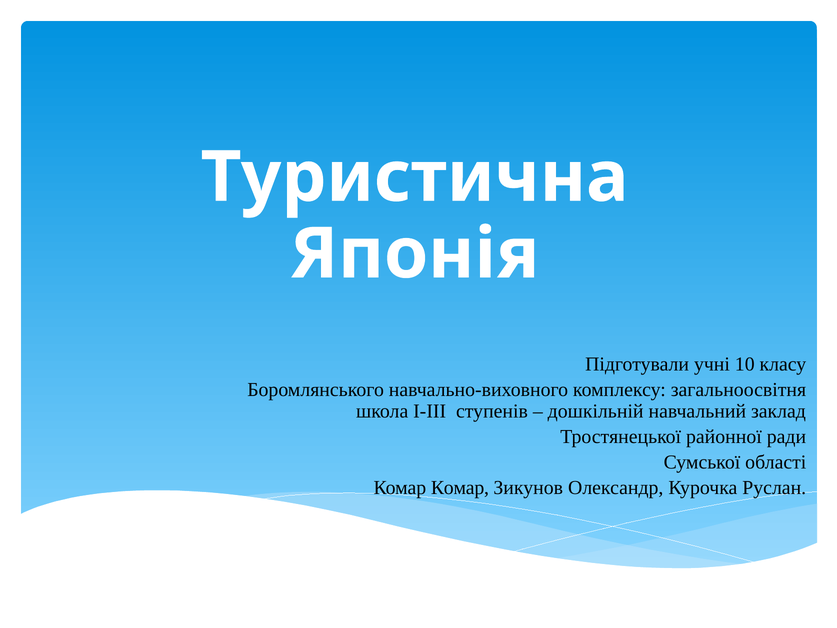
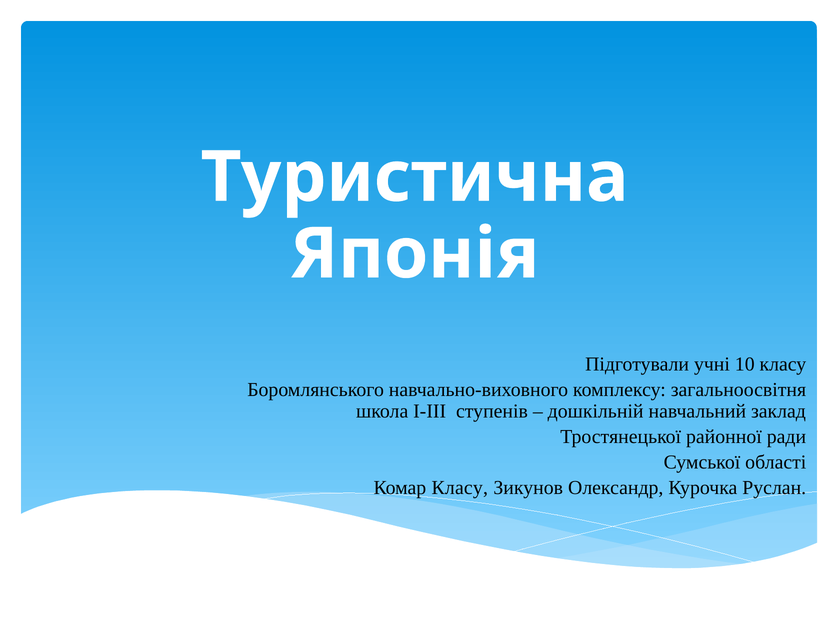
Комар Комар: Комар -> Класу
